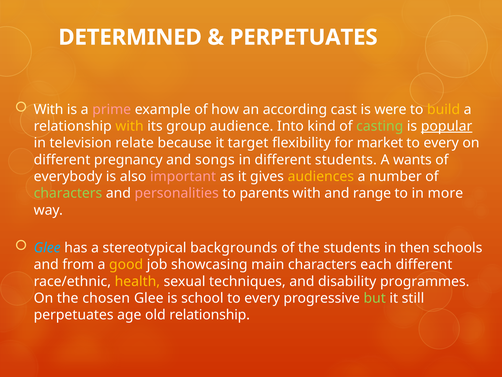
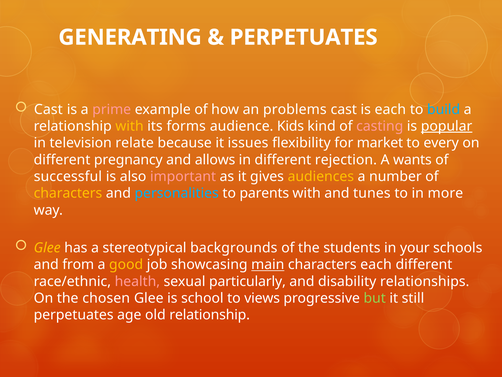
DETERMINED: DETERMINED -> GENERATING
With at (49, 109): With -> Cast
according: according -> problems
is were: were -> each
build colour: yellow -> light blue
group: group -> forms
Into: Into -> Kids
casting colour: light green -> pink
target: target -> issues
songs: songs -> allows
different students: students -> rejection
everybody: everybody -> successful
characters at (68, 193) colour: light green -> yellow
personalities colour: pink -> light blue
range: range -> tunes
Glee at (47, 248) colour: light blue -> yellow
then: then -> your
main underline: none -> present
health colour: yellow -> pink
techniques: techniques -> particularly
programmes: programmes -> relationships
every at (262, 298): every -> views
